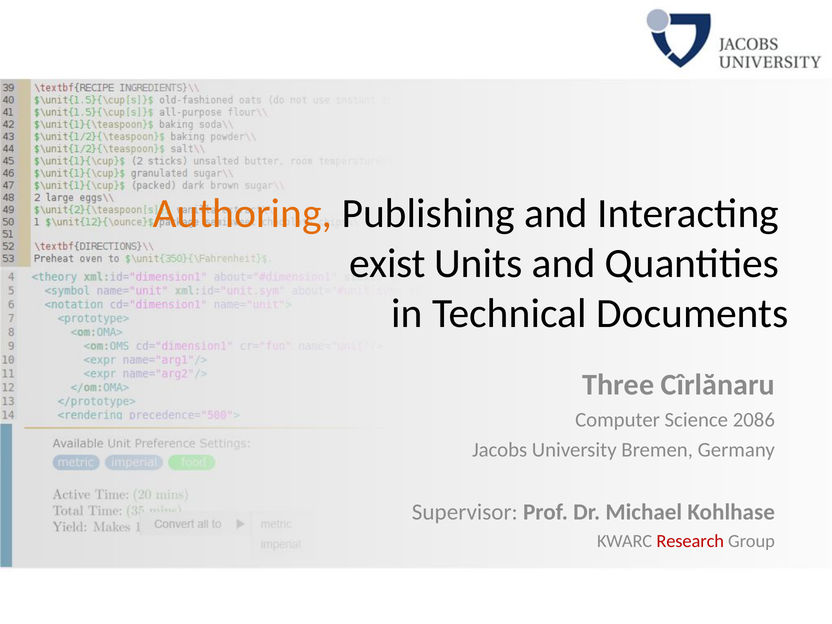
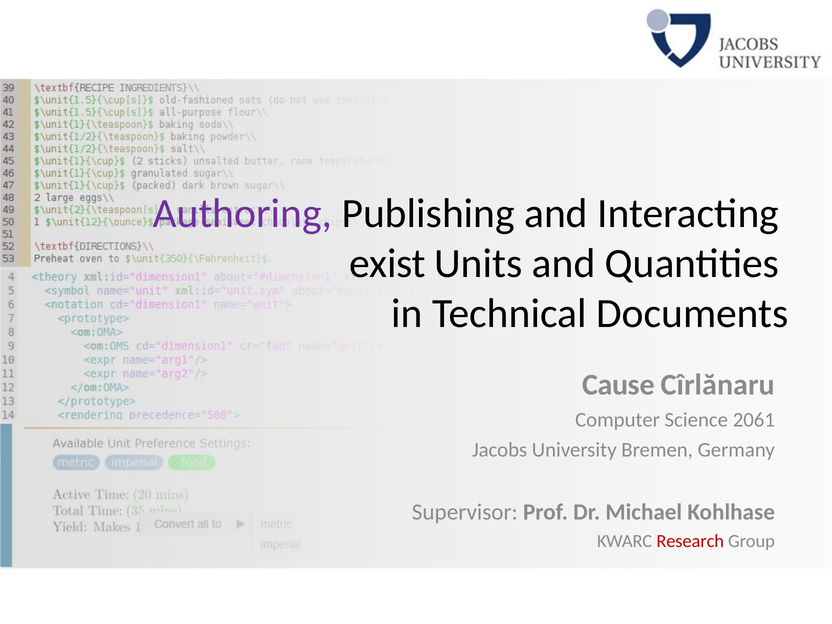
Authoring colour: orange -> purple
Three: Three -> Cause
2086: 2086 -> 2061
